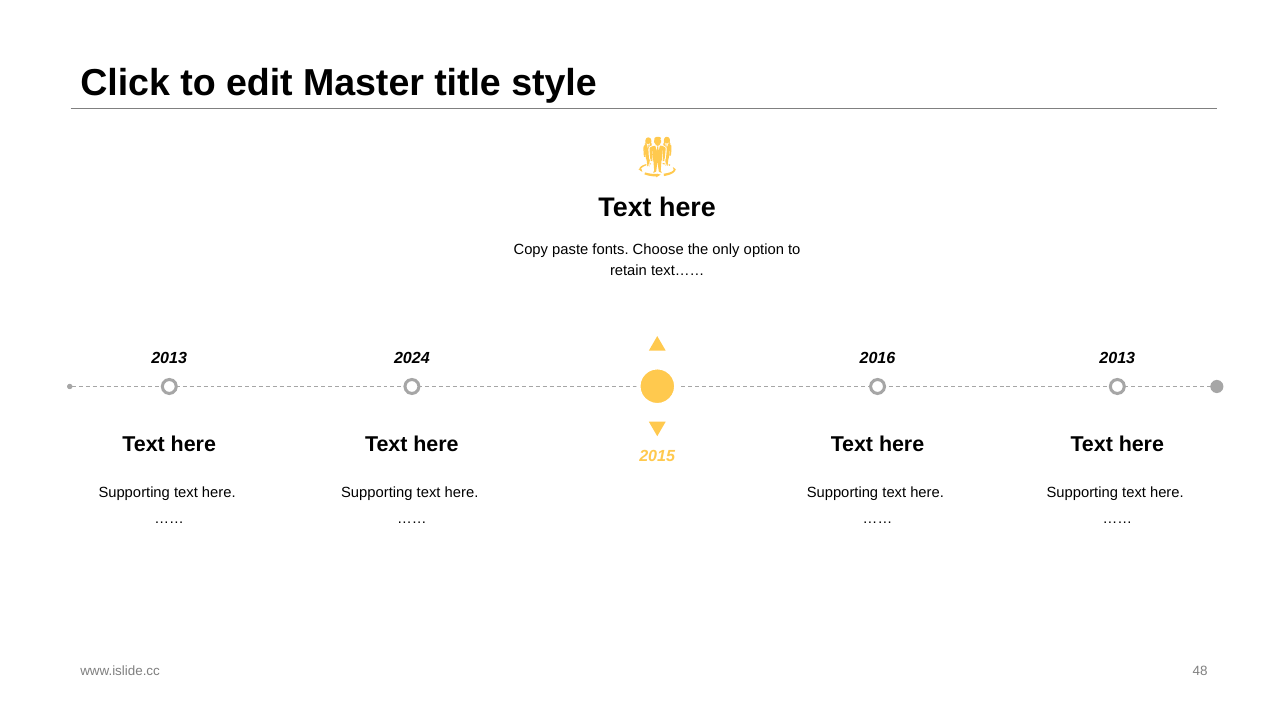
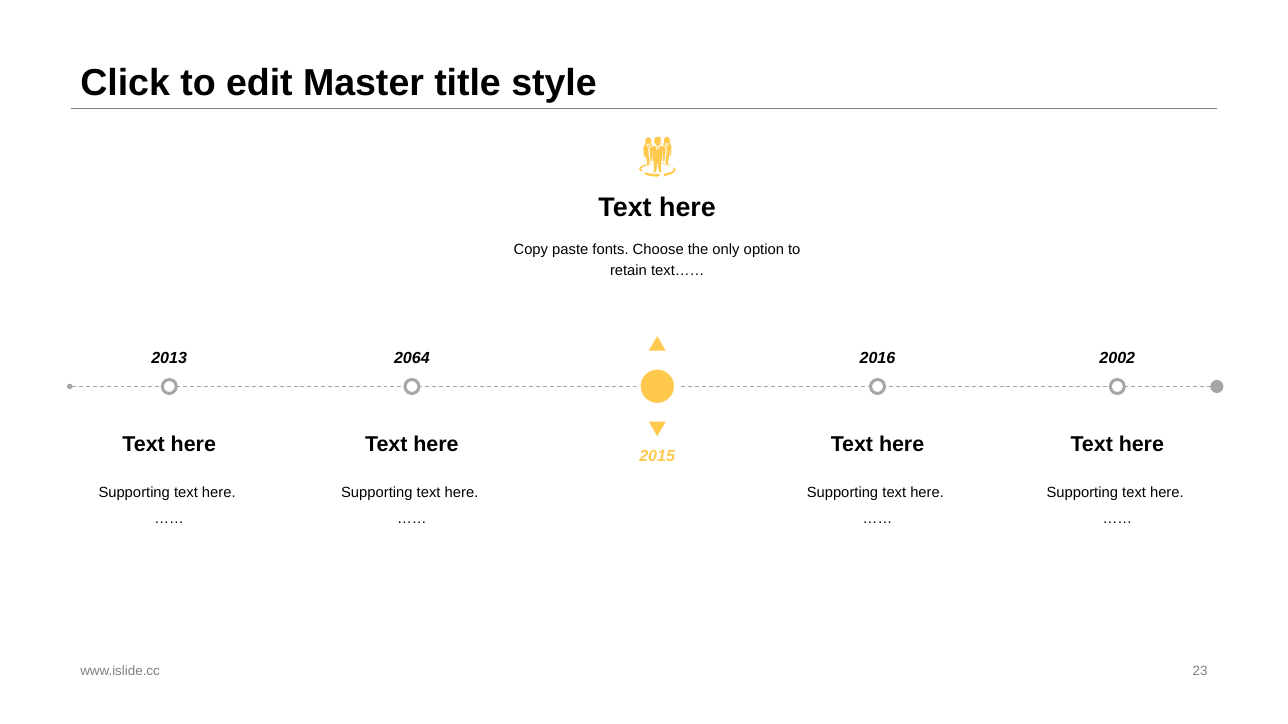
2024: 2024 -> 2064
2013 at (1117, 359): 2013 -> 2002
48: 48 -> 23
